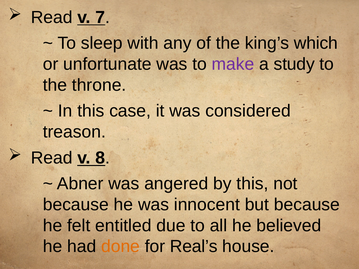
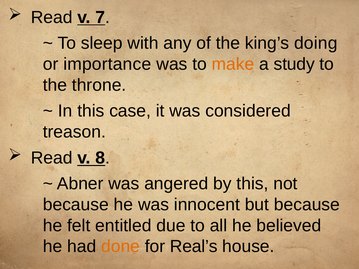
which: which -> doing
unfortunate: unfortunate -> importance
make colour: purple -> orange
